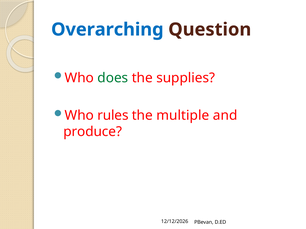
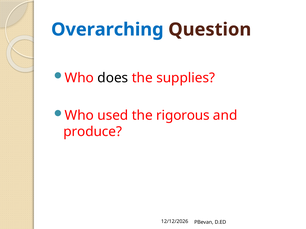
does colour: green -> black
rules: rules -> used
multiple: multiple -> rigorous
